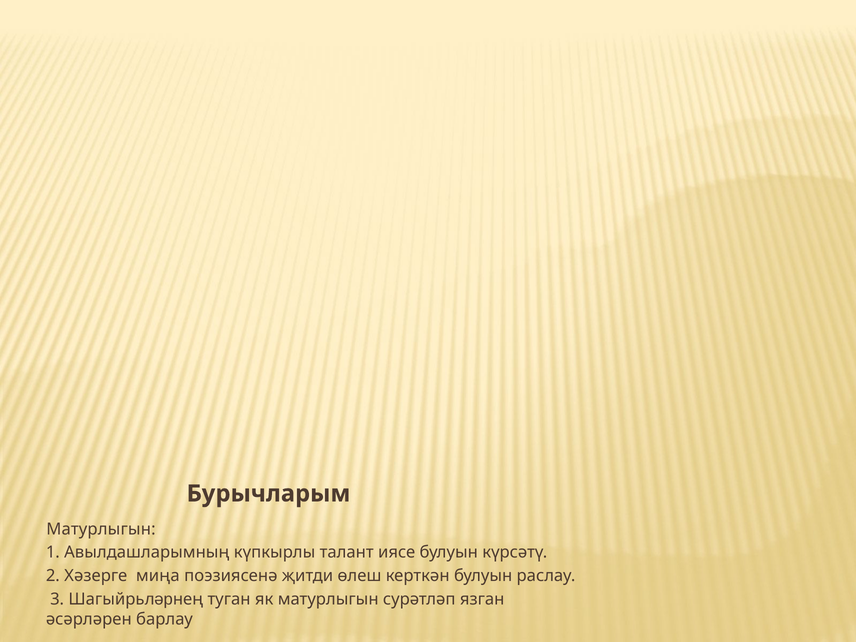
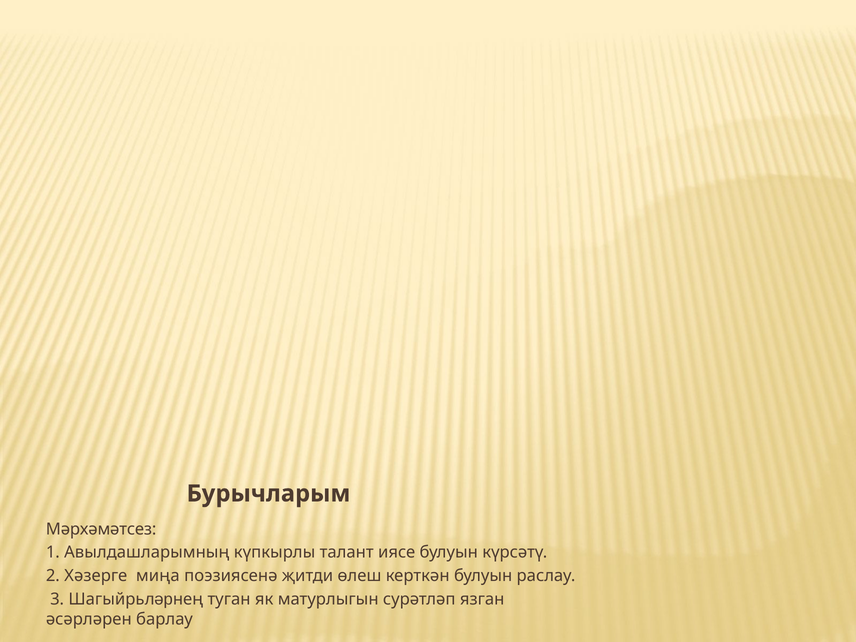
Матурлыгын at (101, 529): Матурлыгын -> Мәрхәмәтсез
